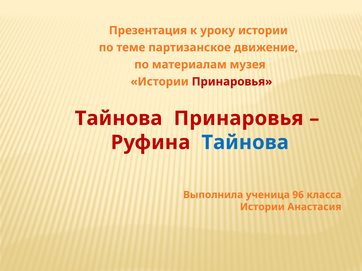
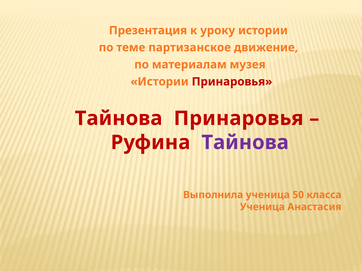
Тайнова at (245, 143) colour: blue -> purple
96: 96 -> 50
Истории at (262, 207): Истории -> Ученица
